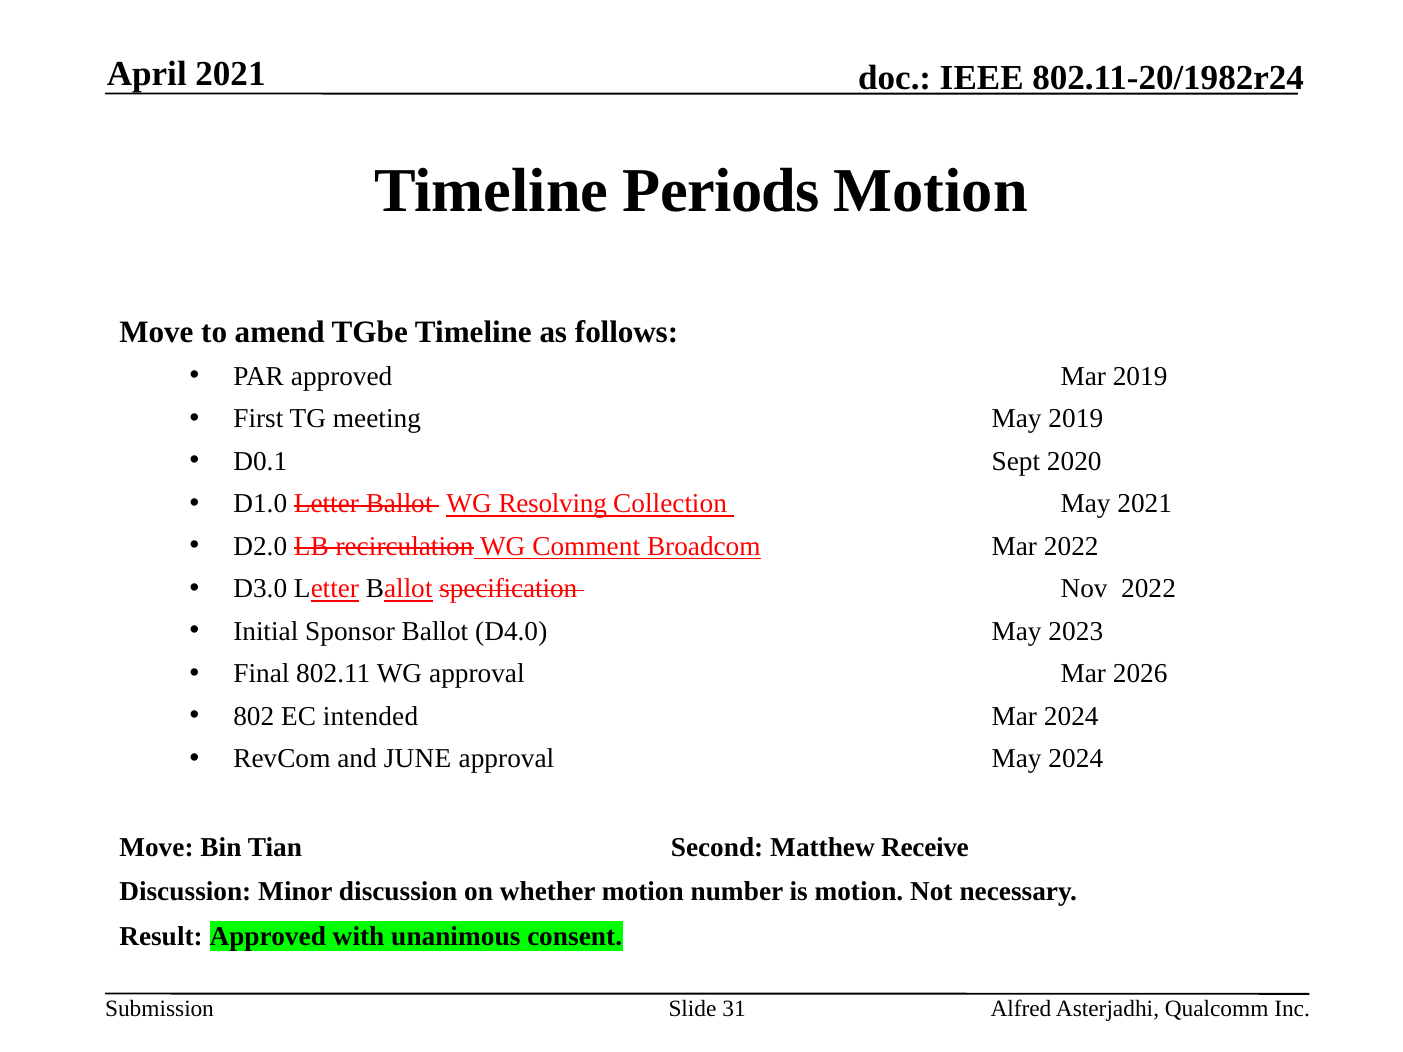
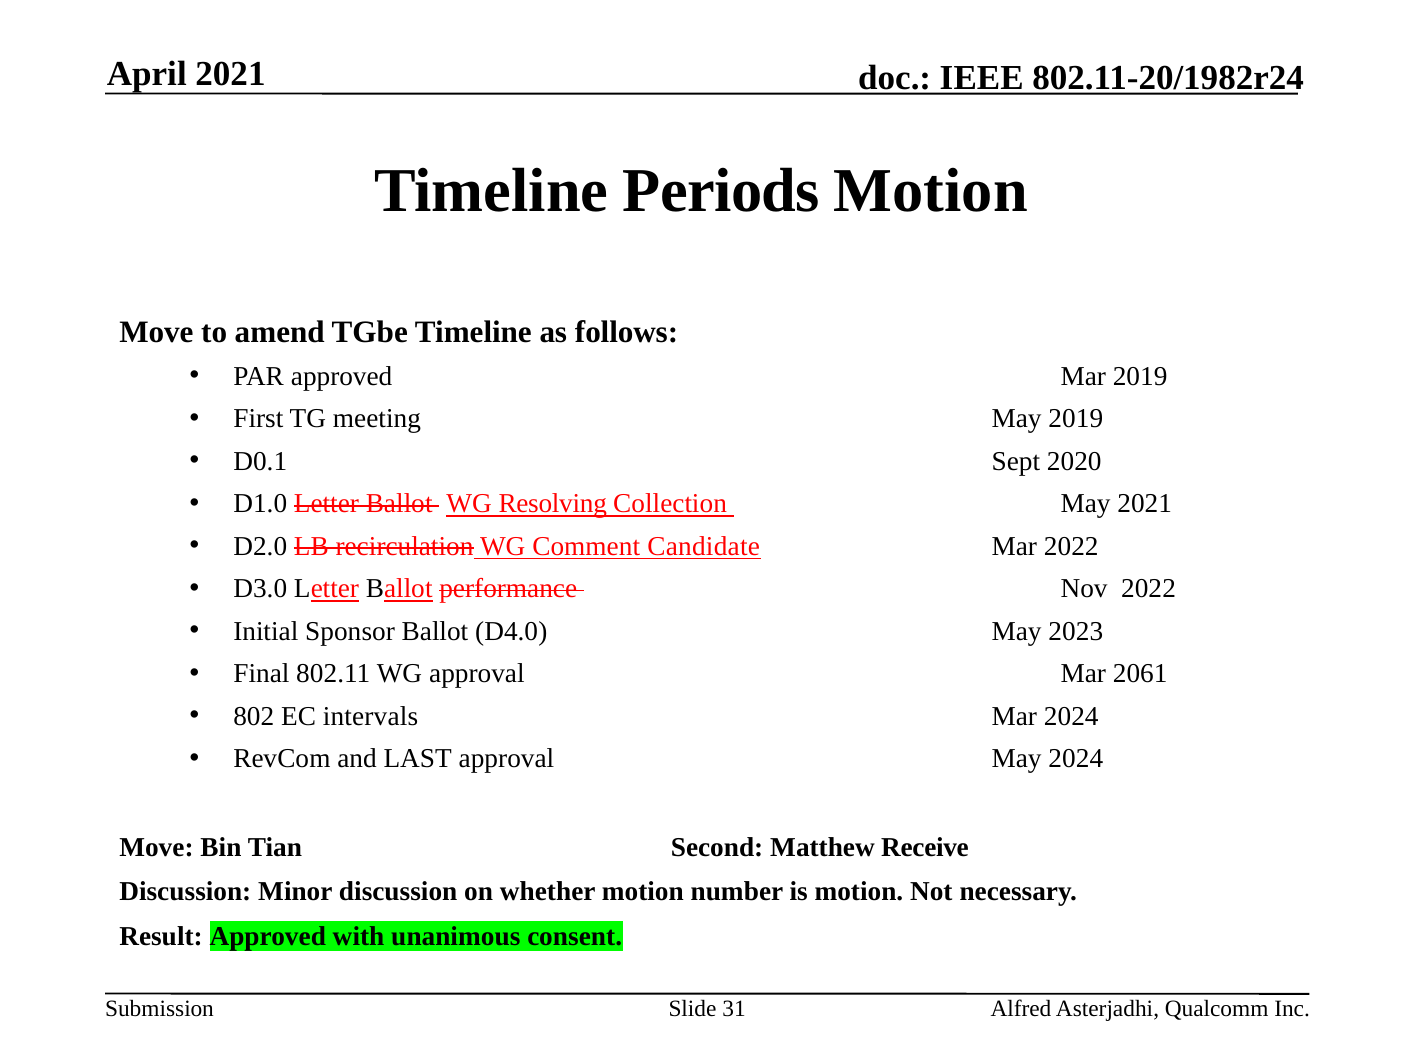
Broadcom: Broadcom -> Candidate
specification: specification -> performance
2026: 2026 -> 2061
intended: intended -> intervals
JUNE: JUNE -> LAST
